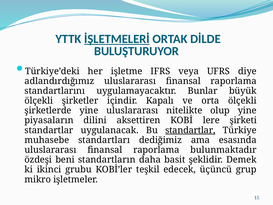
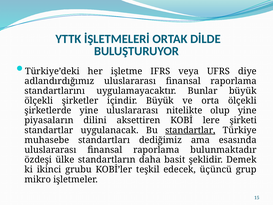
İŞLETMELERİ underline: present -> none
içindir Kapalı: Kapalı -> Büyük
beni: beni -> ülke
